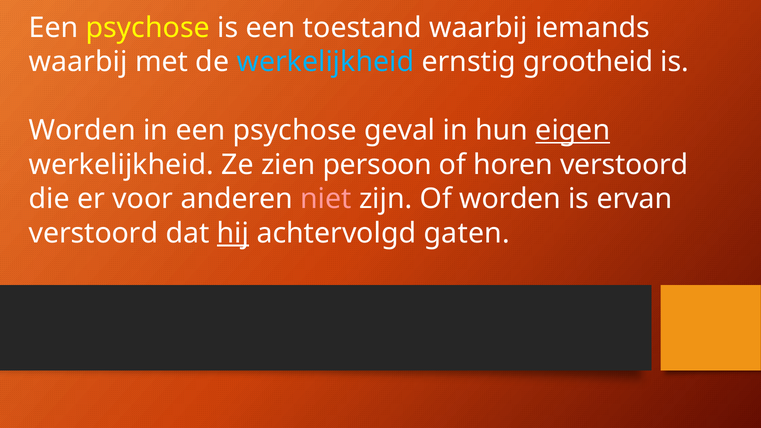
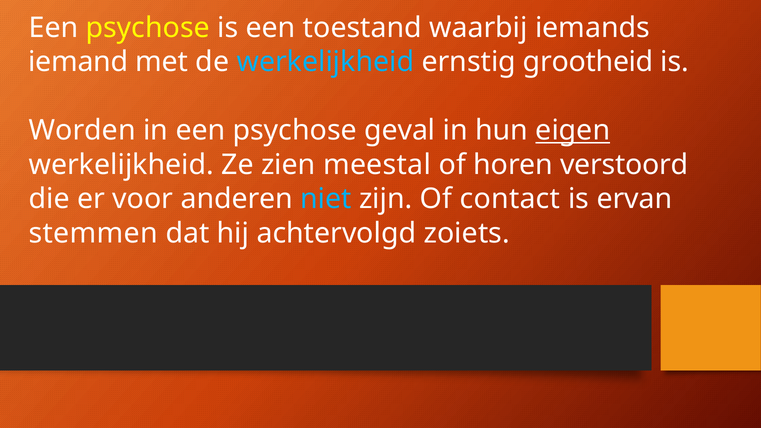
waarbij at (78, 62): waarbij -> iemand
persoon: persoon -> meestal
niet colour: pink -> light blue
Of worden: worden -> contact
verstoord at (93, 233): verstoord -> stemmen
hij underline: present -> none
gaten: gaten -> zoiets
